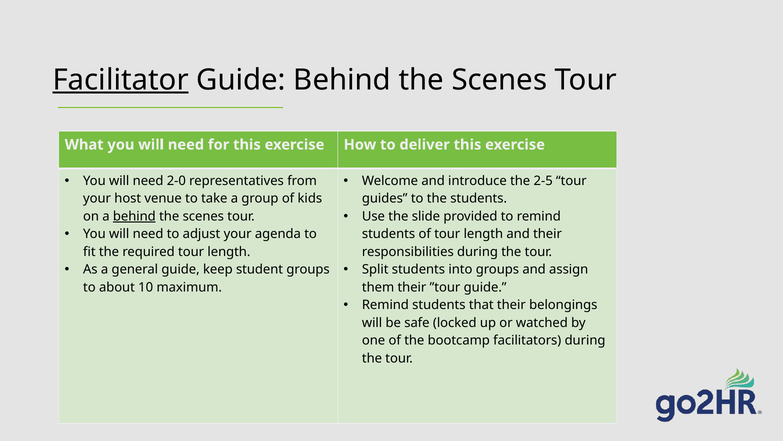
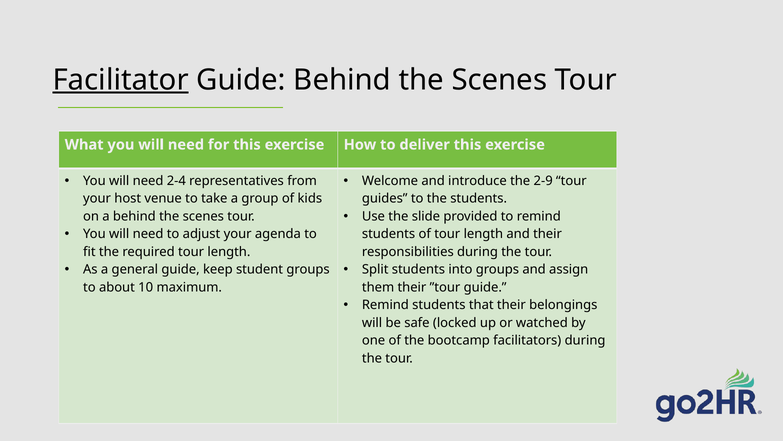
2-0: 2-0 -> 2-4
2-5: 2-5 -> 2-9
behind at (134, 216) underline: present -> none
